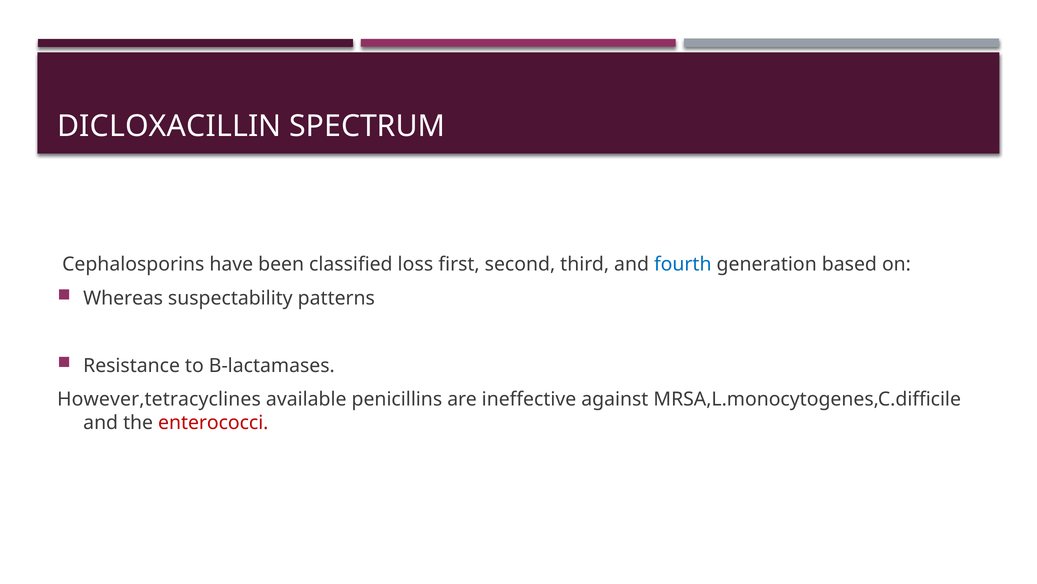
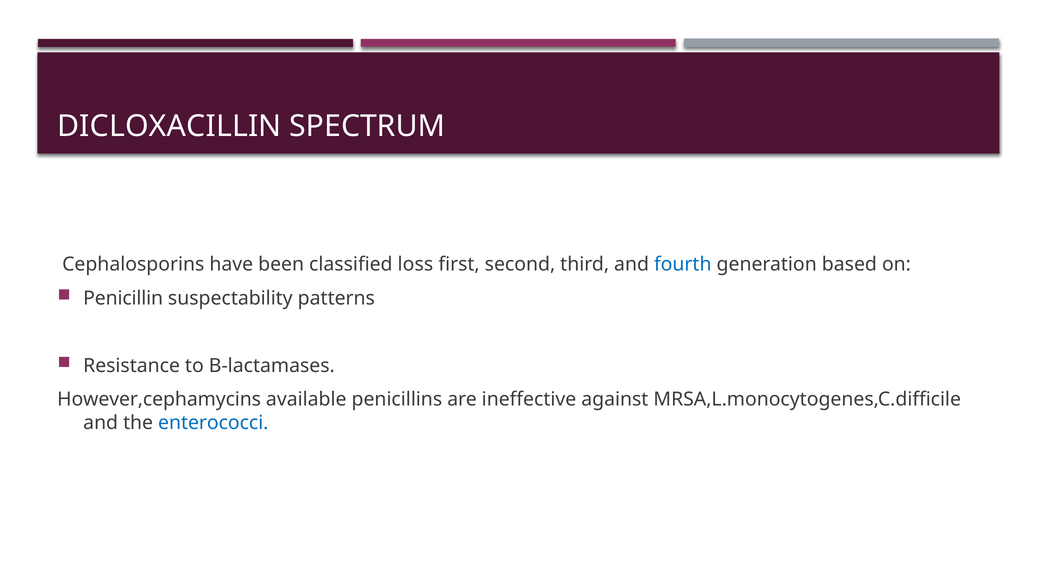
Whereas: Whereas -> Penicillin
However,tetracyclines: However,tetracyclines -> However,cephamycins
enterococci colour: red -> blue
